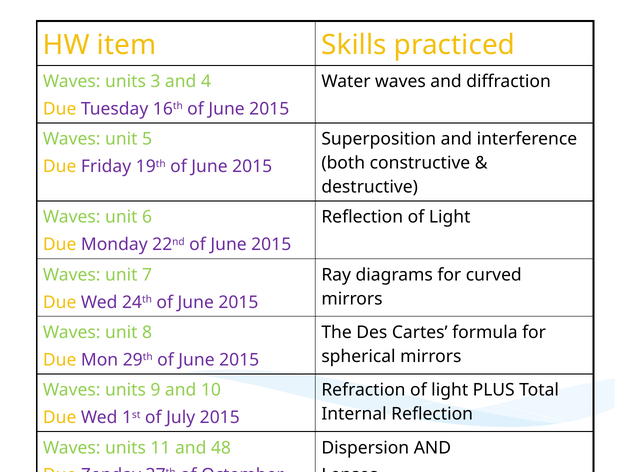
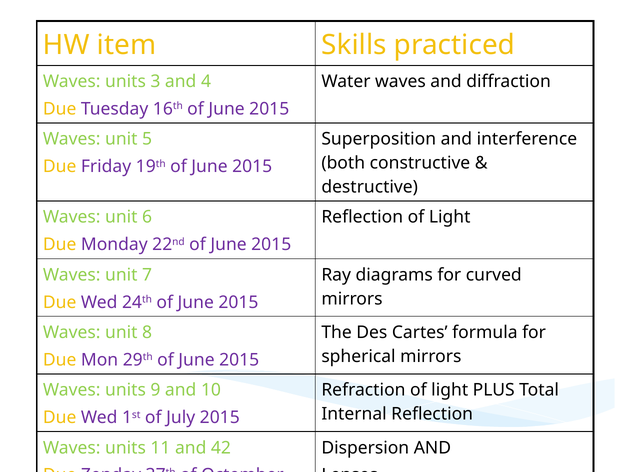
48: 48 -> 42
